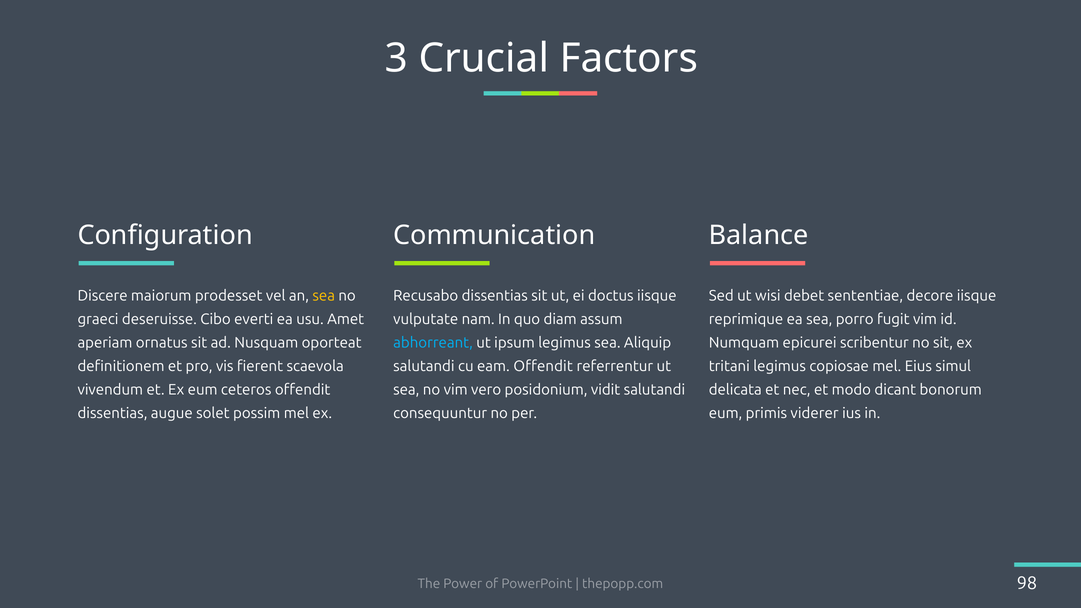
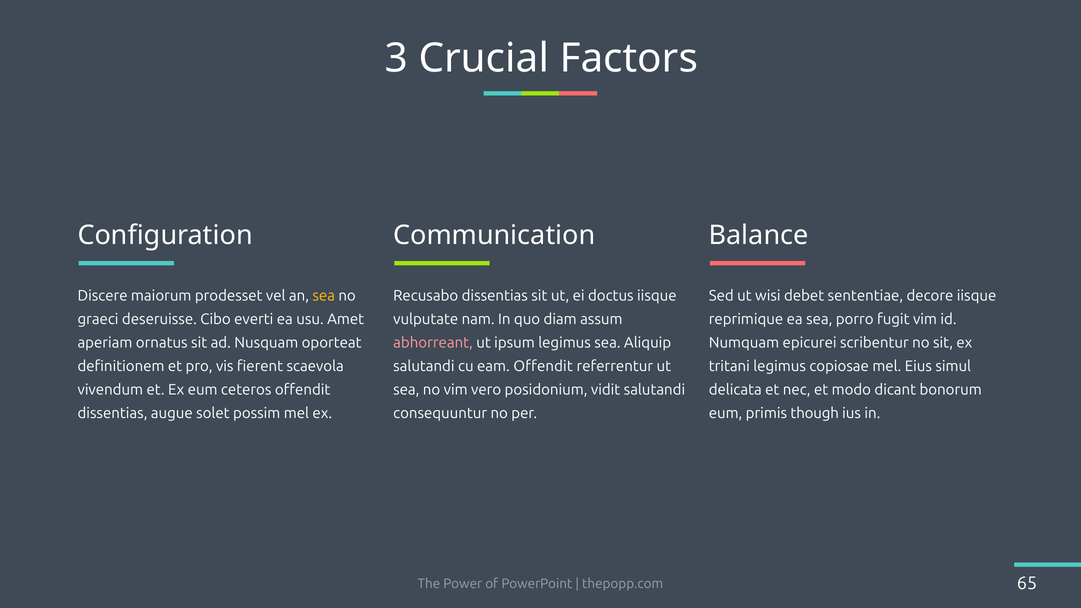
abhorreant colour: light blue -> pink
viderer: viderer -> though
98: 98 -> 65
